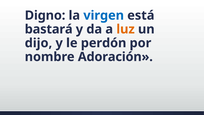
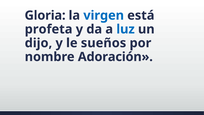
Digno: Digno -> Gloria
bastará: bastará -> profeta
luz colour: orange -> blue
perdón: perdón -> sueños
